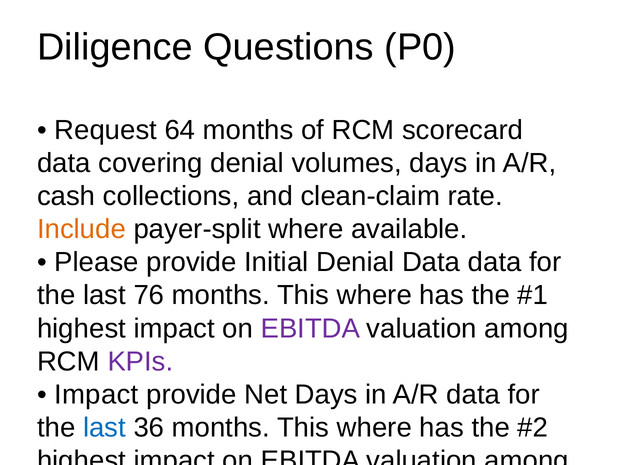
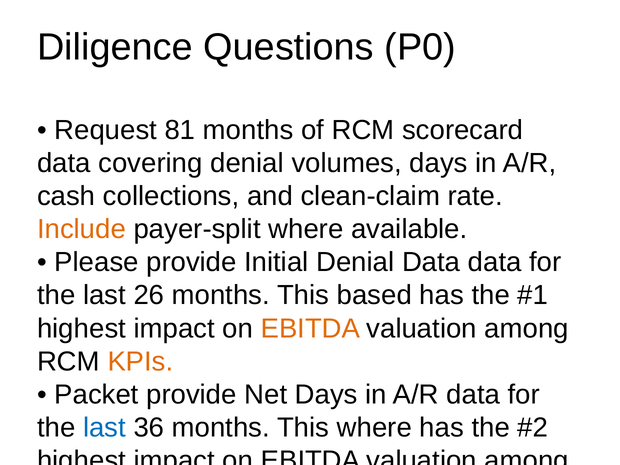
64: 64 -> 81
76: 76 -> 26
where at (374, 295): where -> based
EBITDA at (310, 328) colour: purple -> orange
KPIs at (140, 362) colour: purple -> orange
Impact at (96, 395): Impact -> Packet
